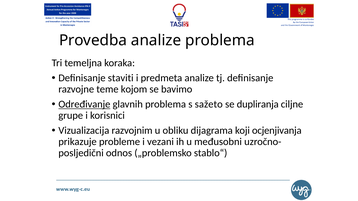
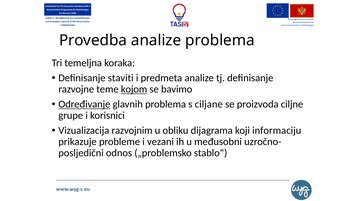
kojom underline: none -> present
sažeto: sažeto -> ciljane
dupliranja: dupliranja -> proizvoda
ocjenjivanja: ocjenjivanja -> informaciju
